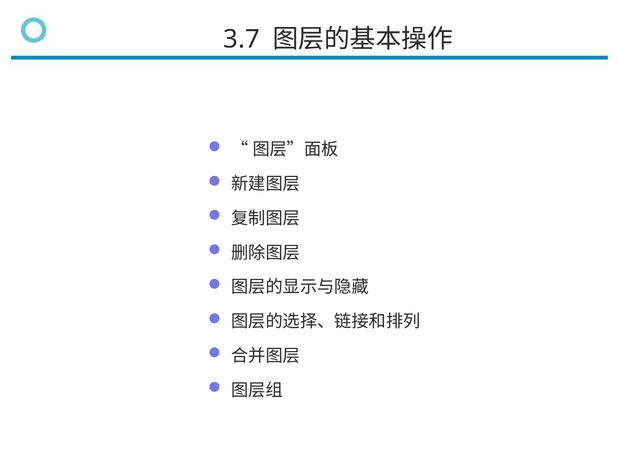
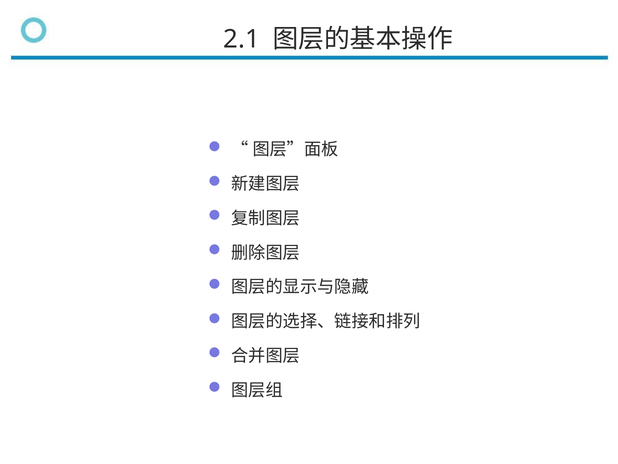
3.7: 3.7 -> 2.1
